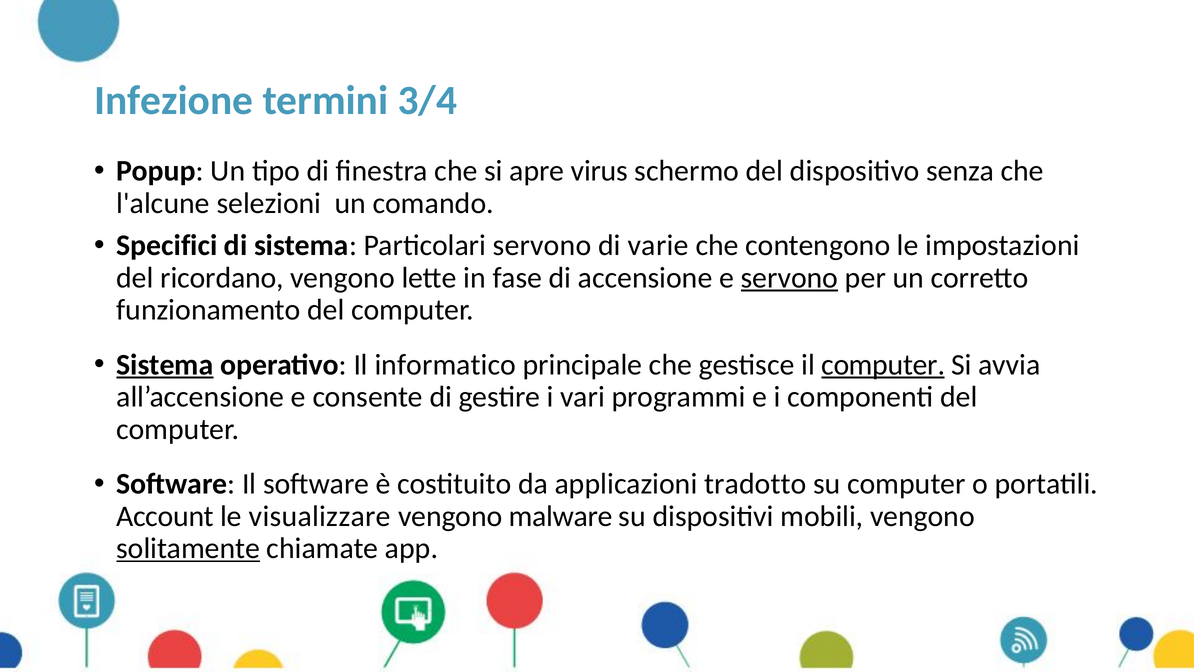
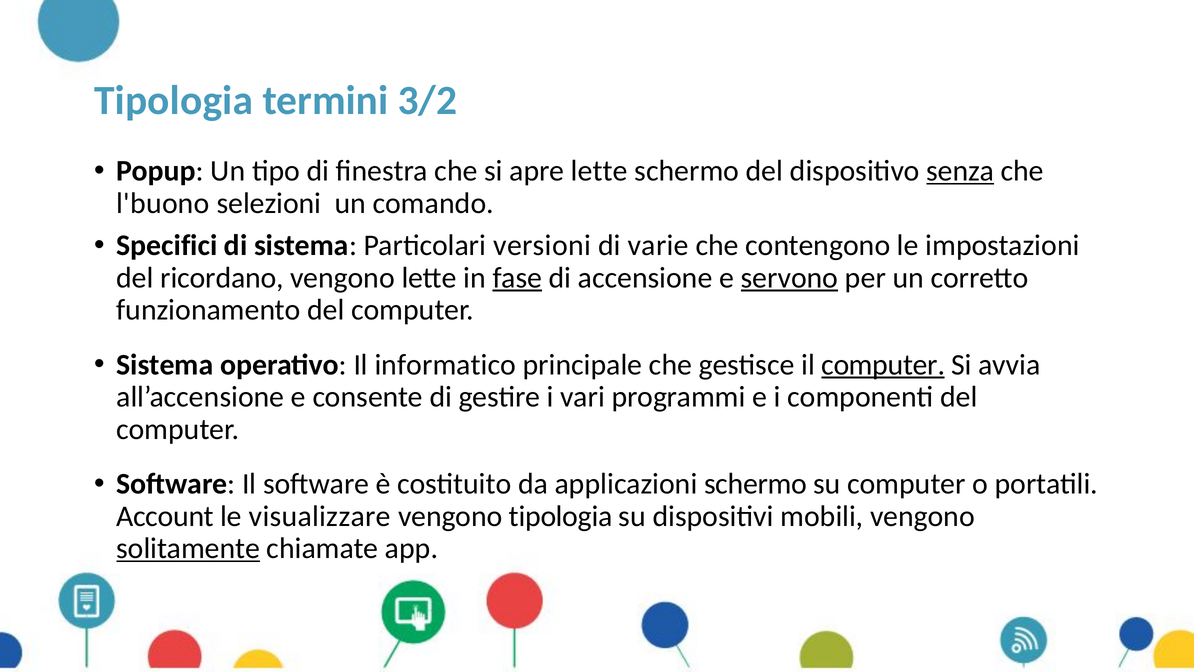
Infezione at (174, 100): Infezione -> Tipologia
3/4: 3/4 -> 3/2
apre virus: virus -> lette
senza underline: none -> present
l'alcune: l'alcune -> l'buono
Particolari servono: servono -> versioni
fase underline: none -> present
Sistema at (165, 364) underline: present -> none
applicazioni tradotto: tradotto -> schermo
vengono malware: malware -> tipologia
